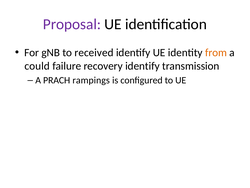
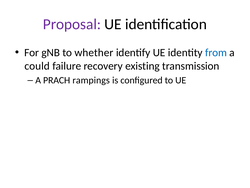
received: received -> whether
from colour: orange -> blue
recovery identify: identify -> existing
